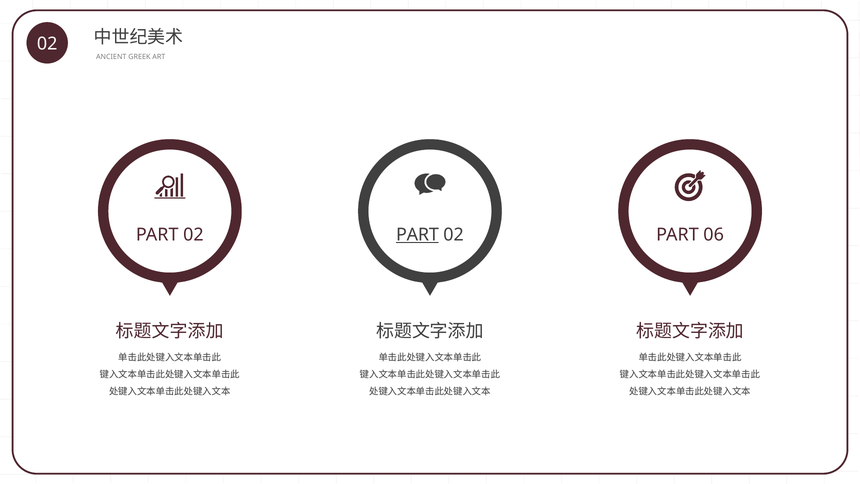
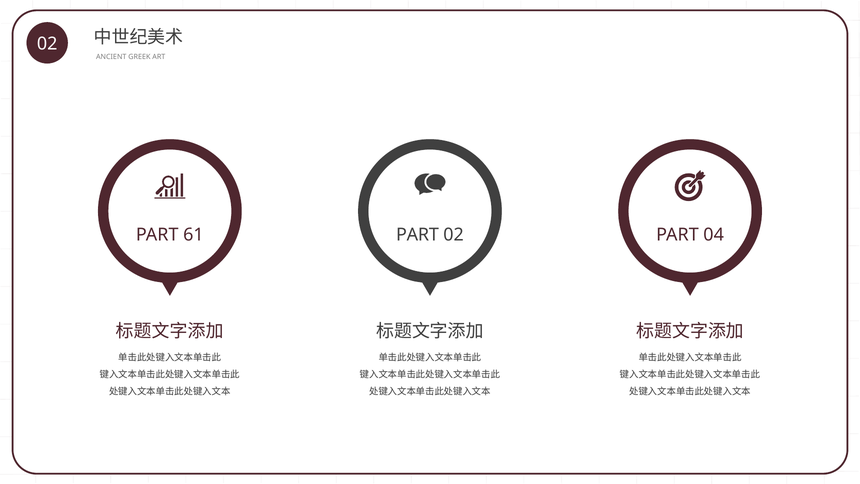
02 at (193, 235): 02 -> 61
PART at (417, 235) underline: present -> none
06: 06 -> 04
